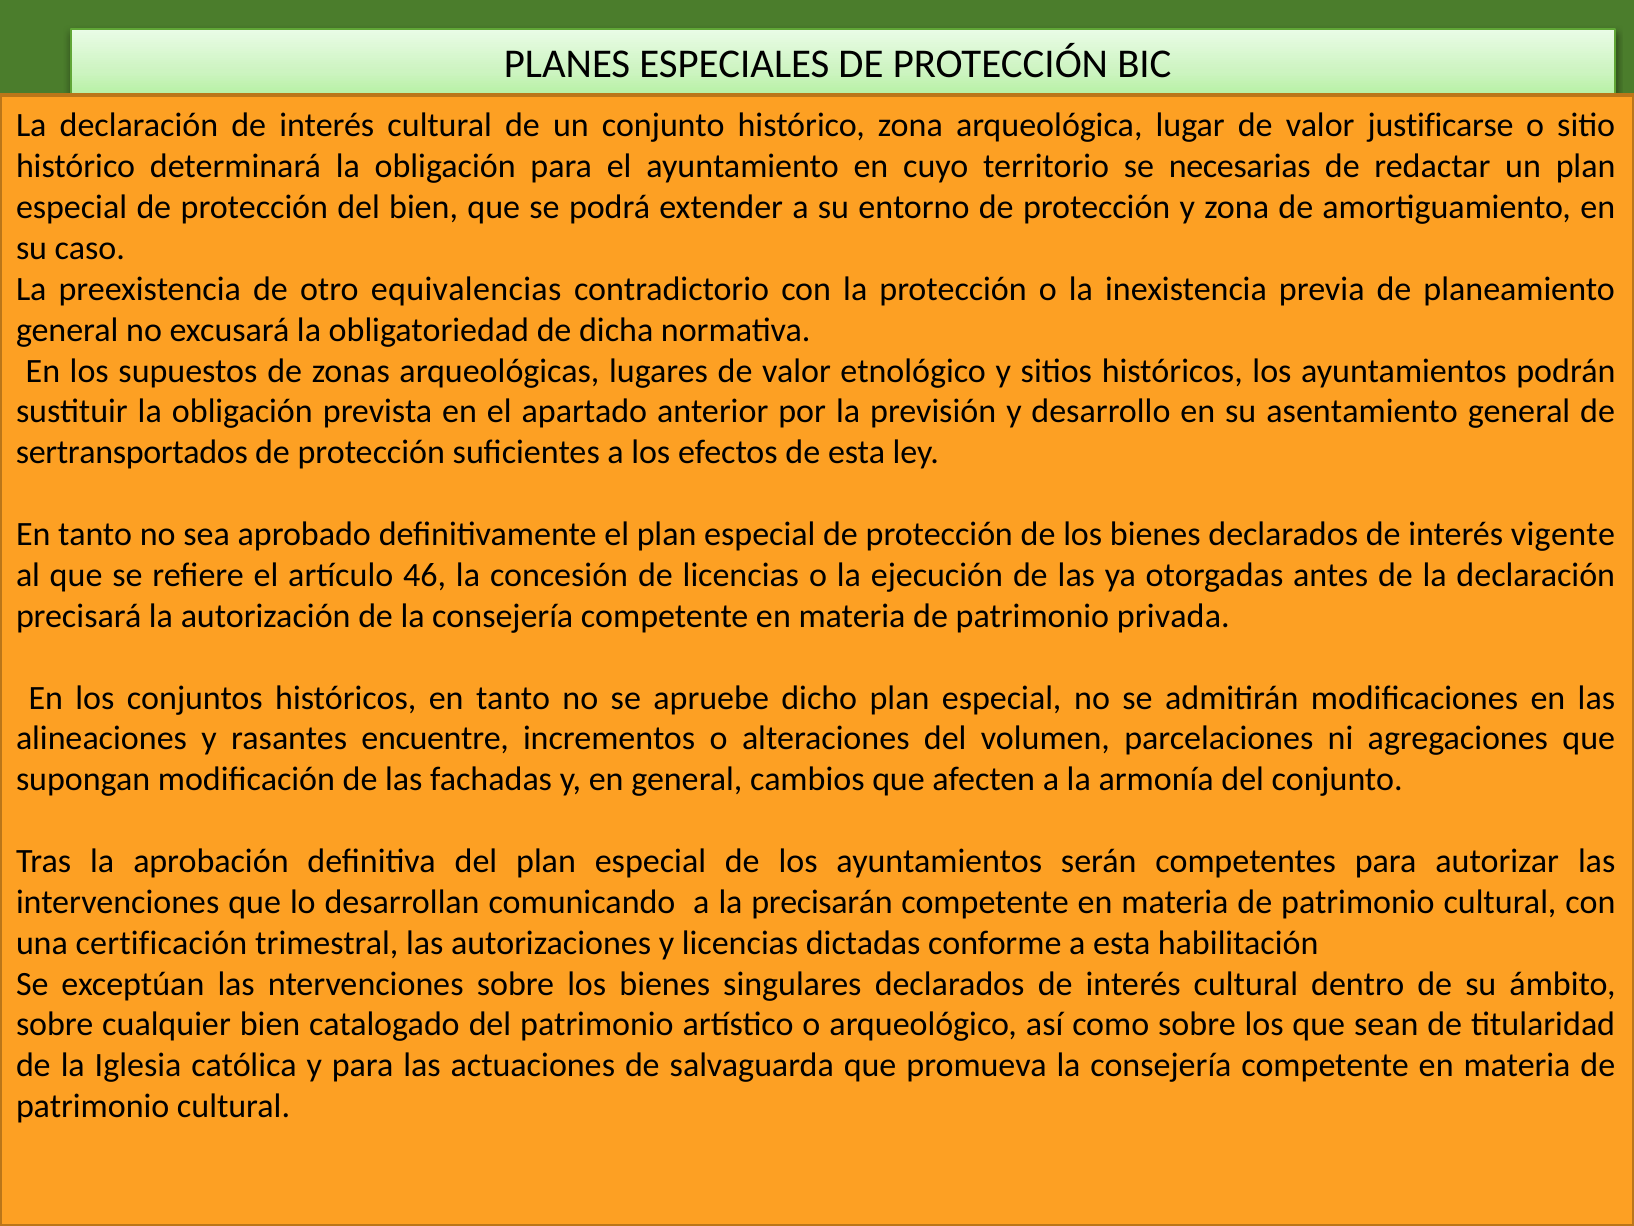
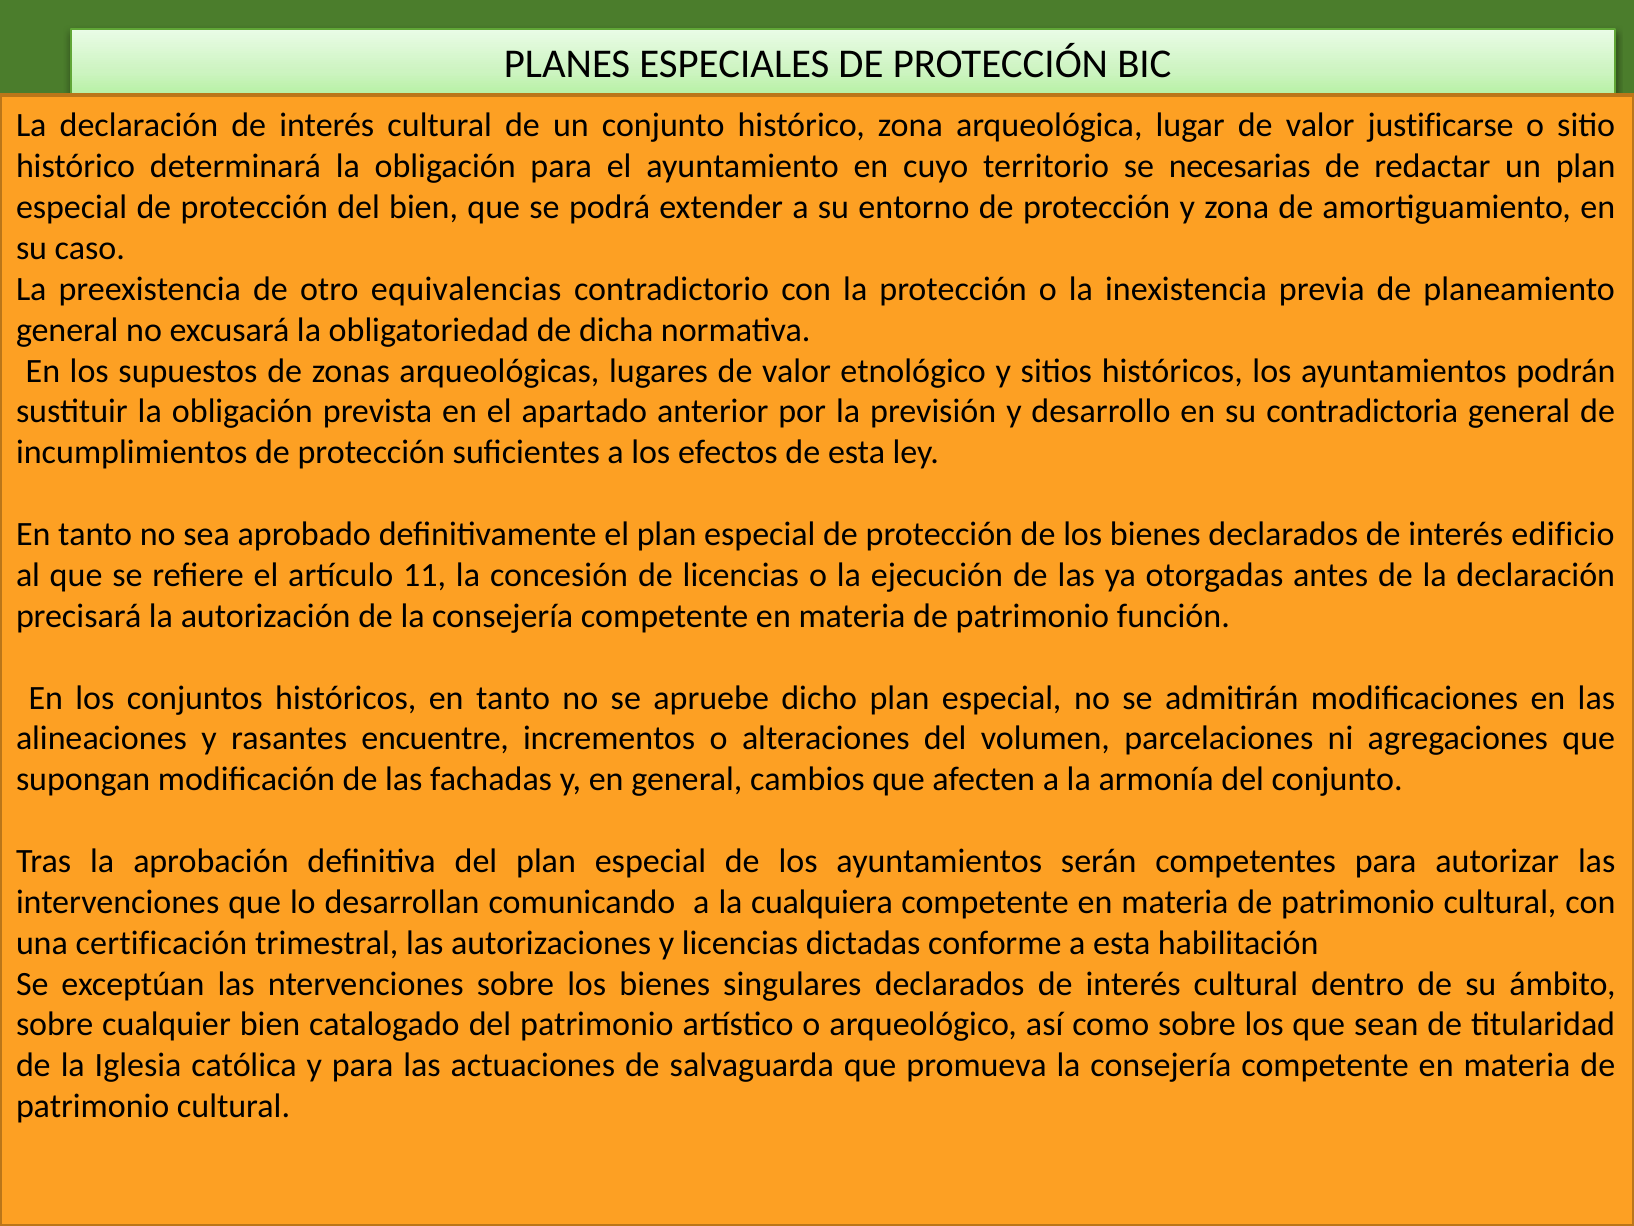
asentamiento: asentamiento -> contradictoria
sertransportados: sertransportados -> incumplimientos
vigente: vigente -> edificio
46: 46 -> 11
privada: privada -> función
precisarán: precisarán -> cualquiera
